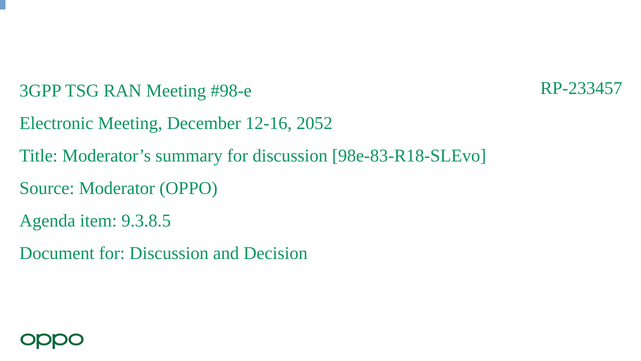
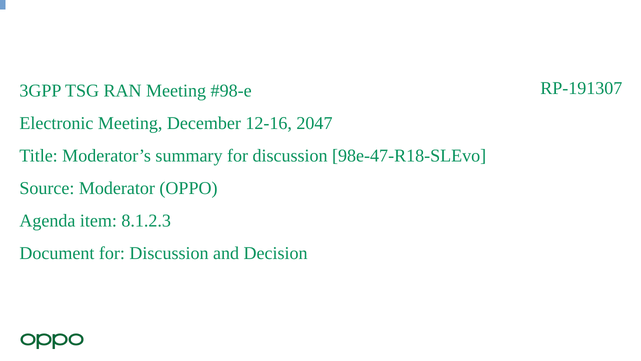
RP-233457: RP-233457 -> RP-191307
2052: 2052 -> 2047
98e-83-R18-SLEvo: 98e-83-R18-SLEvo -> 98e-47-R18-SLEvo
9.3.8.5: 9.3.8.5 -> 8.1.2.3
